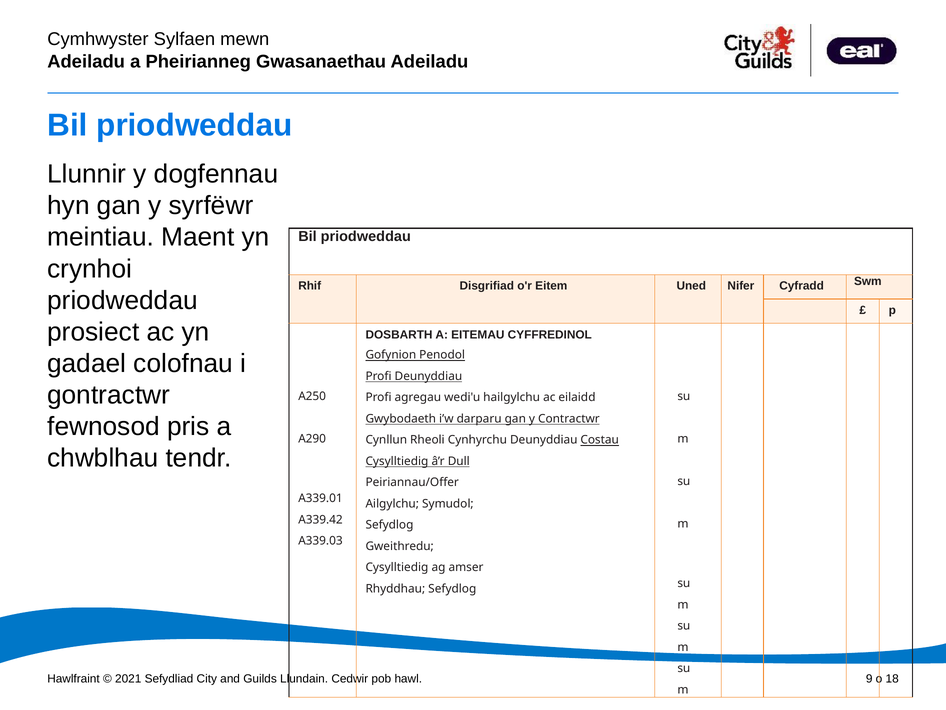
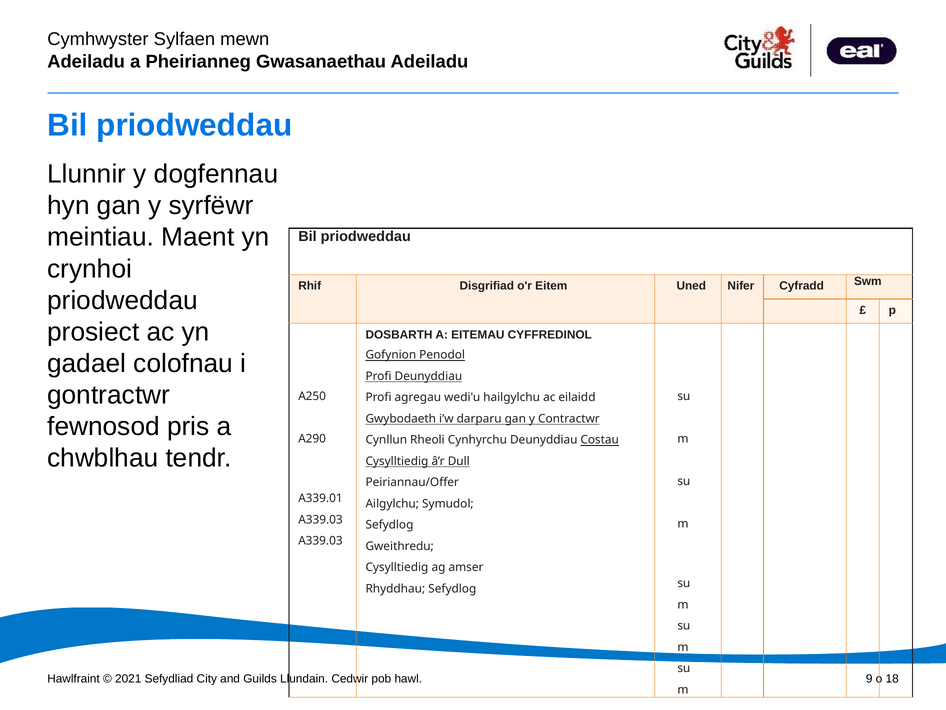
A339.42 at (320, 519): A339.42 -> A339.03
